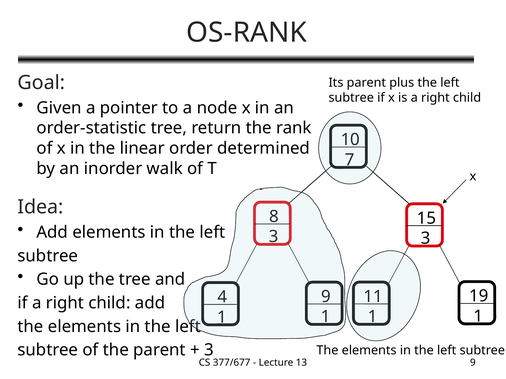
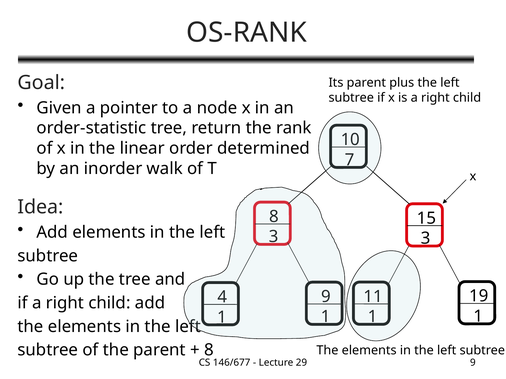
3 at (209, 351): 3 -> 8
377/677: 377/677 -> 146/677
13: 13 -> 29
